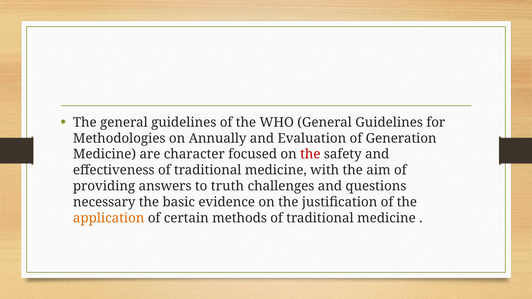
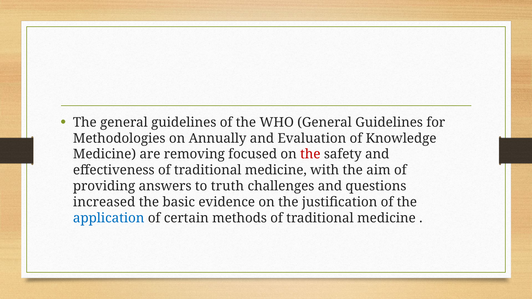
Generation: Generation -> Knowledge
character: character -> removing
necessary: necessary -> increased
application colour: orange -> blue
